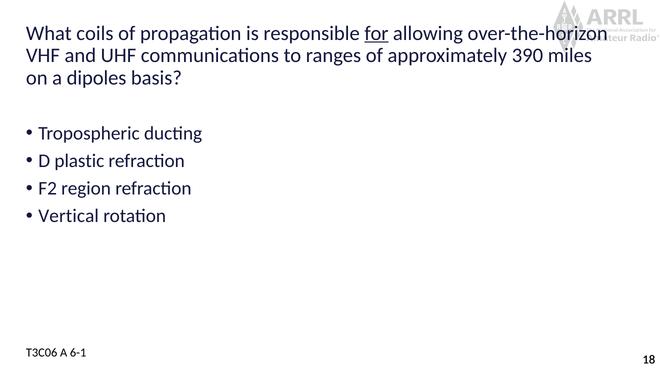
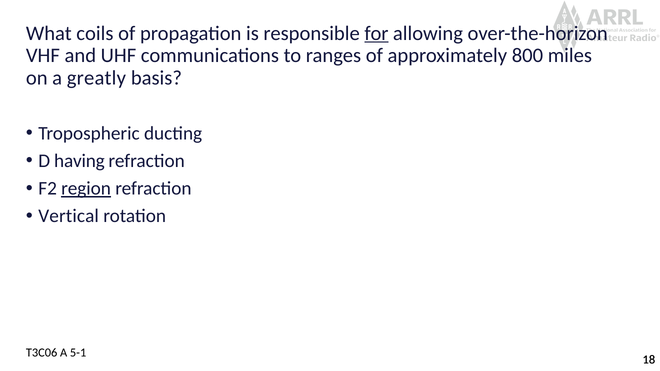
390: 390 -> 800
dipoles: dipoles -> greatly
plastic: plastic -> having
region underline: none -> present
6-1: 6-1 -> 5-1
